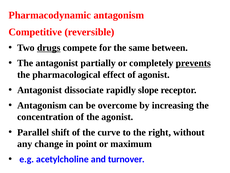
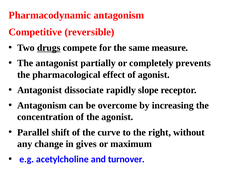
between: between -> measure
prevents underline: present -> none
point: point -> gives
